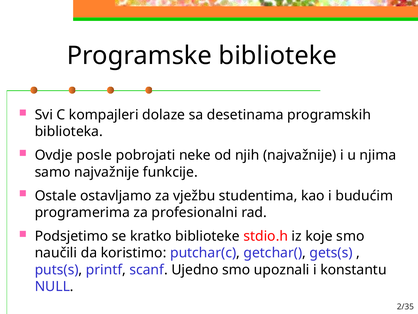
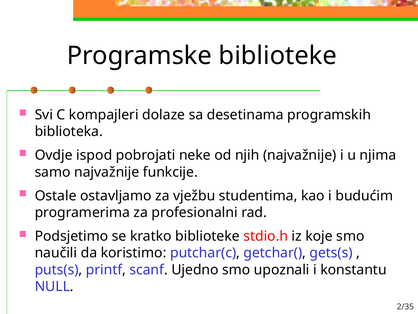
posle: posle -> ispod
